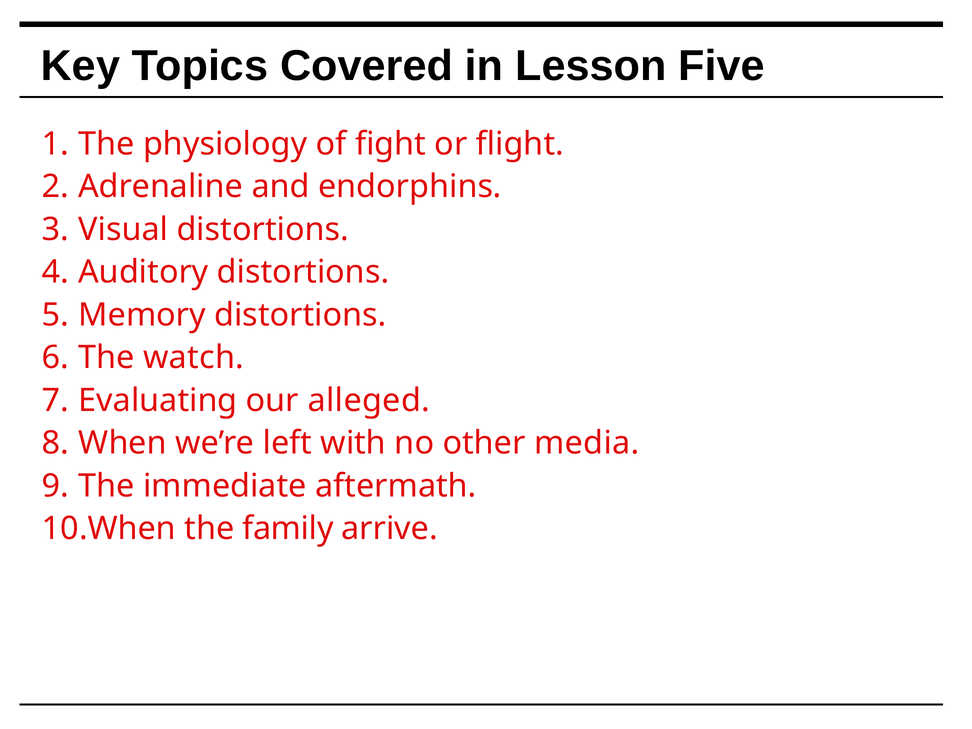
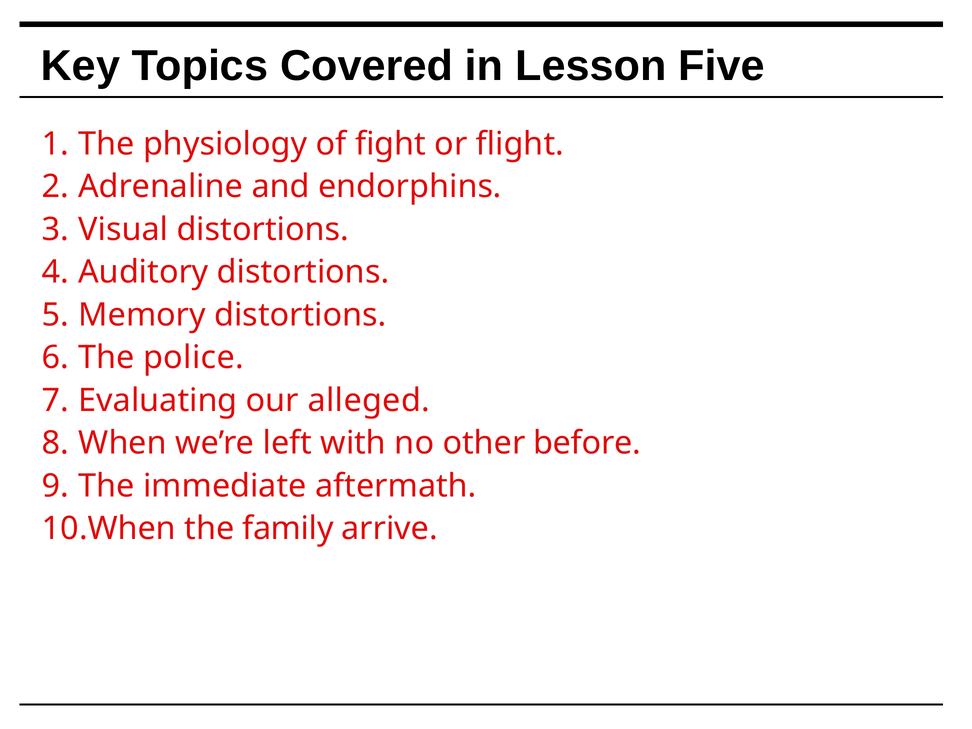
watch: watch -> police
media: media -> before
